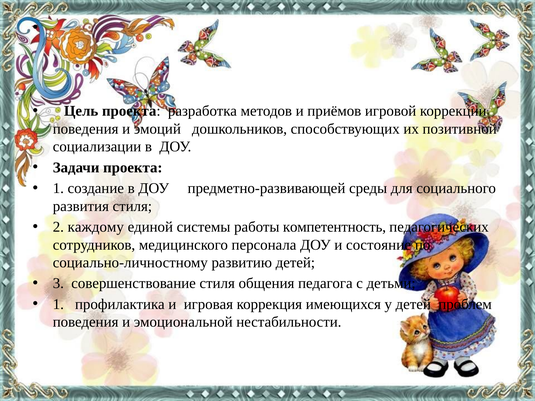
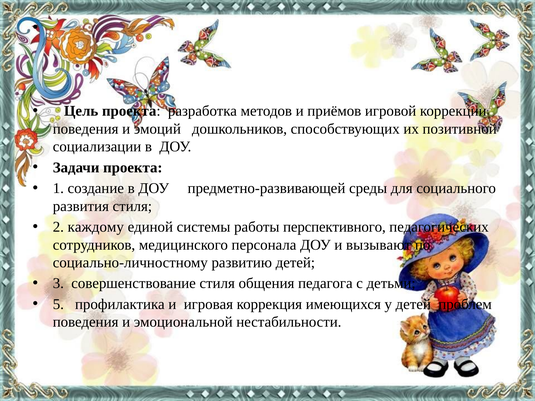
компетентность: компетентность -> перспективного
состояние: состояние -> вызывают
1 at (58, 304): 1 -> 5
